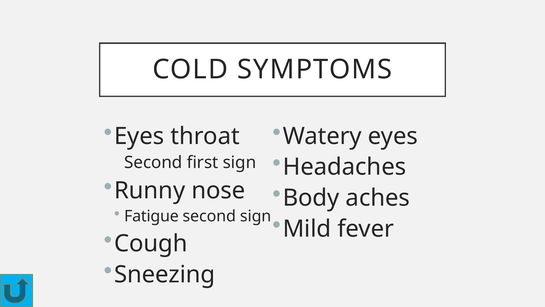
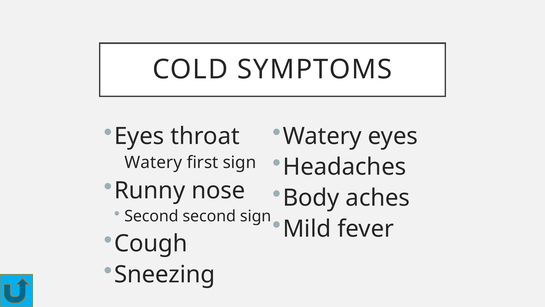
Second at (153, 162): Second -> Watery
Fatigue at (151, 216): Fatigue -> Second
